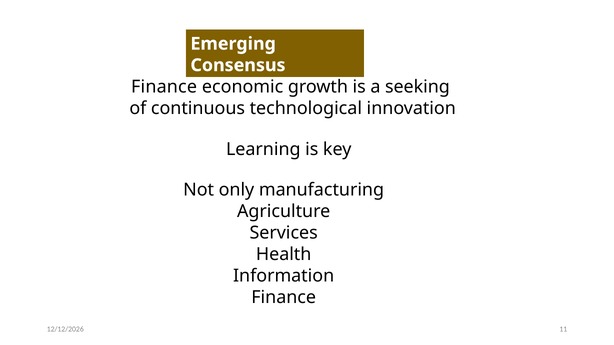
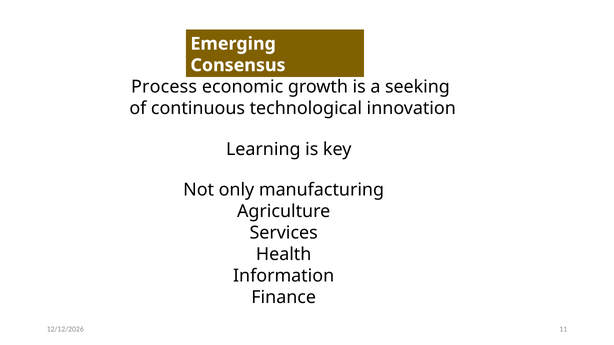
Finance at (164, 87): Finance -> Process
